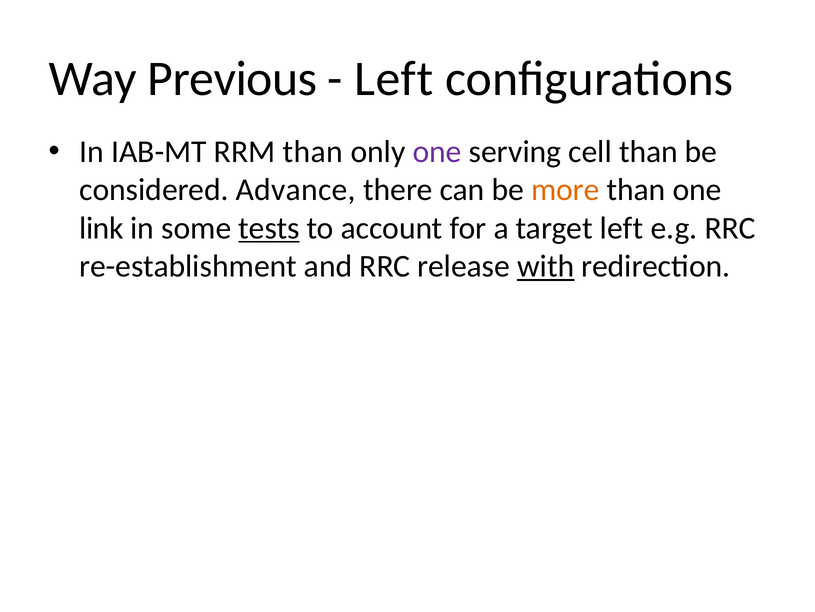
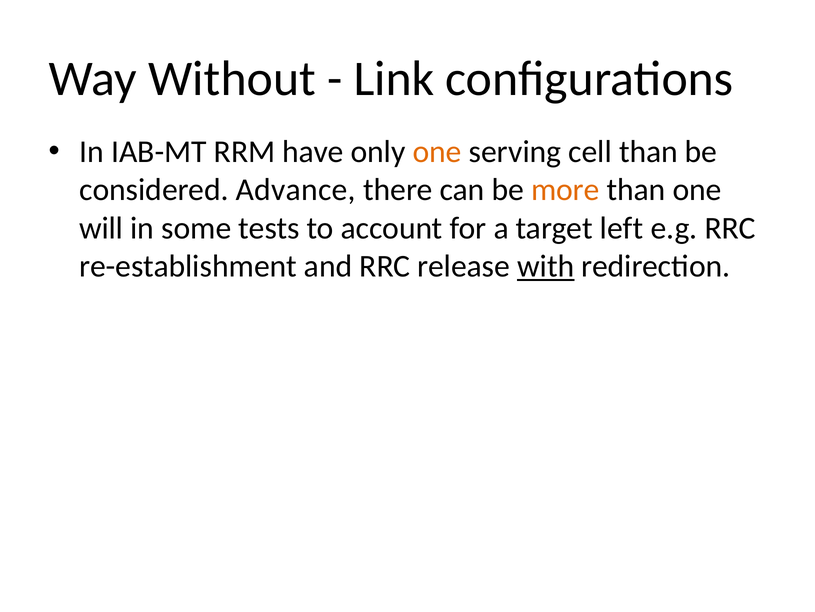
Previous: Previous -> Without
Left at (394, 79): Left -> Link
RRM than: than -> have
one at (437, 152) colour: purple -> orange
link: link -> will
tests underline: present -> none
